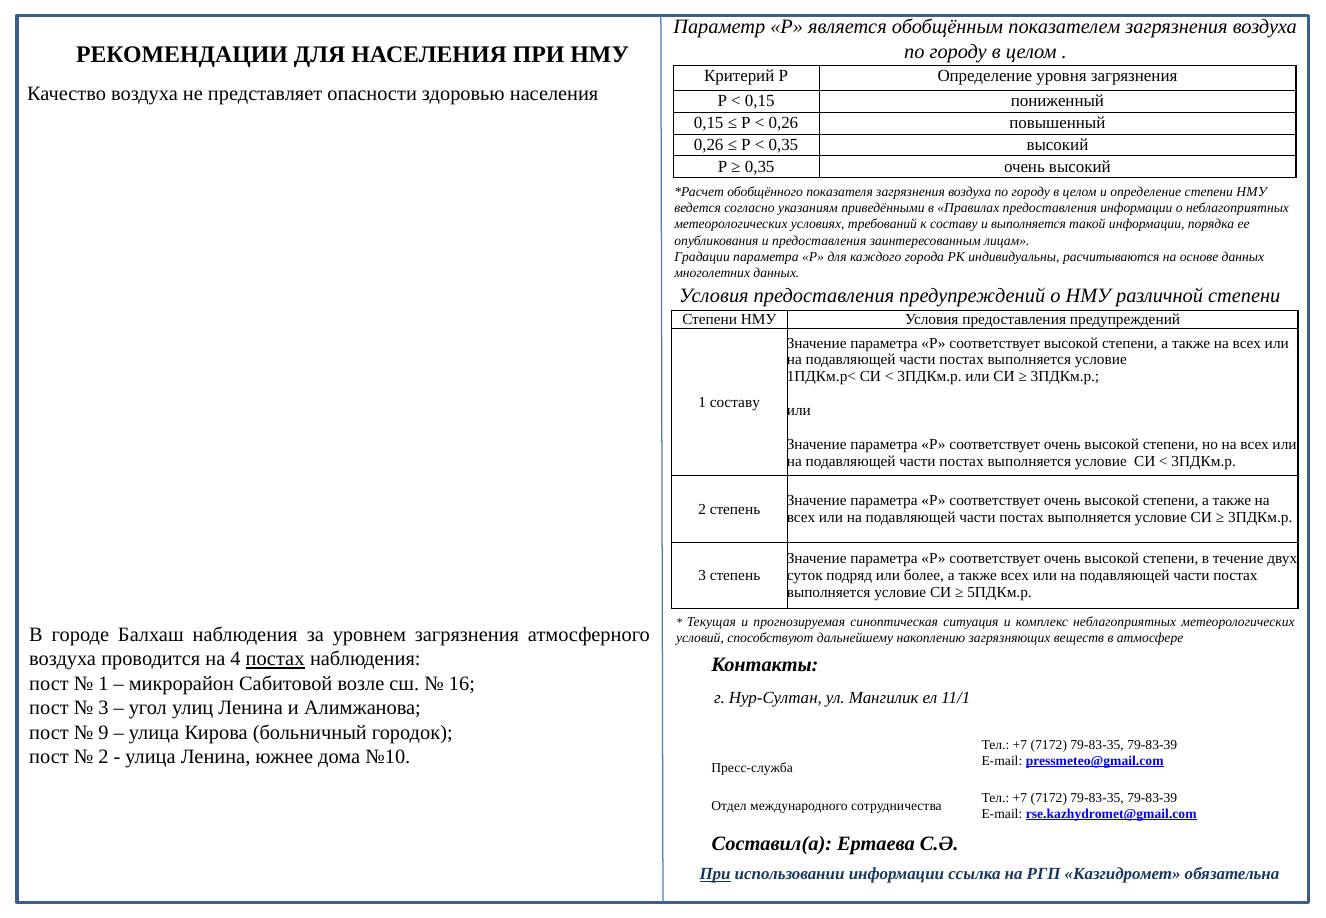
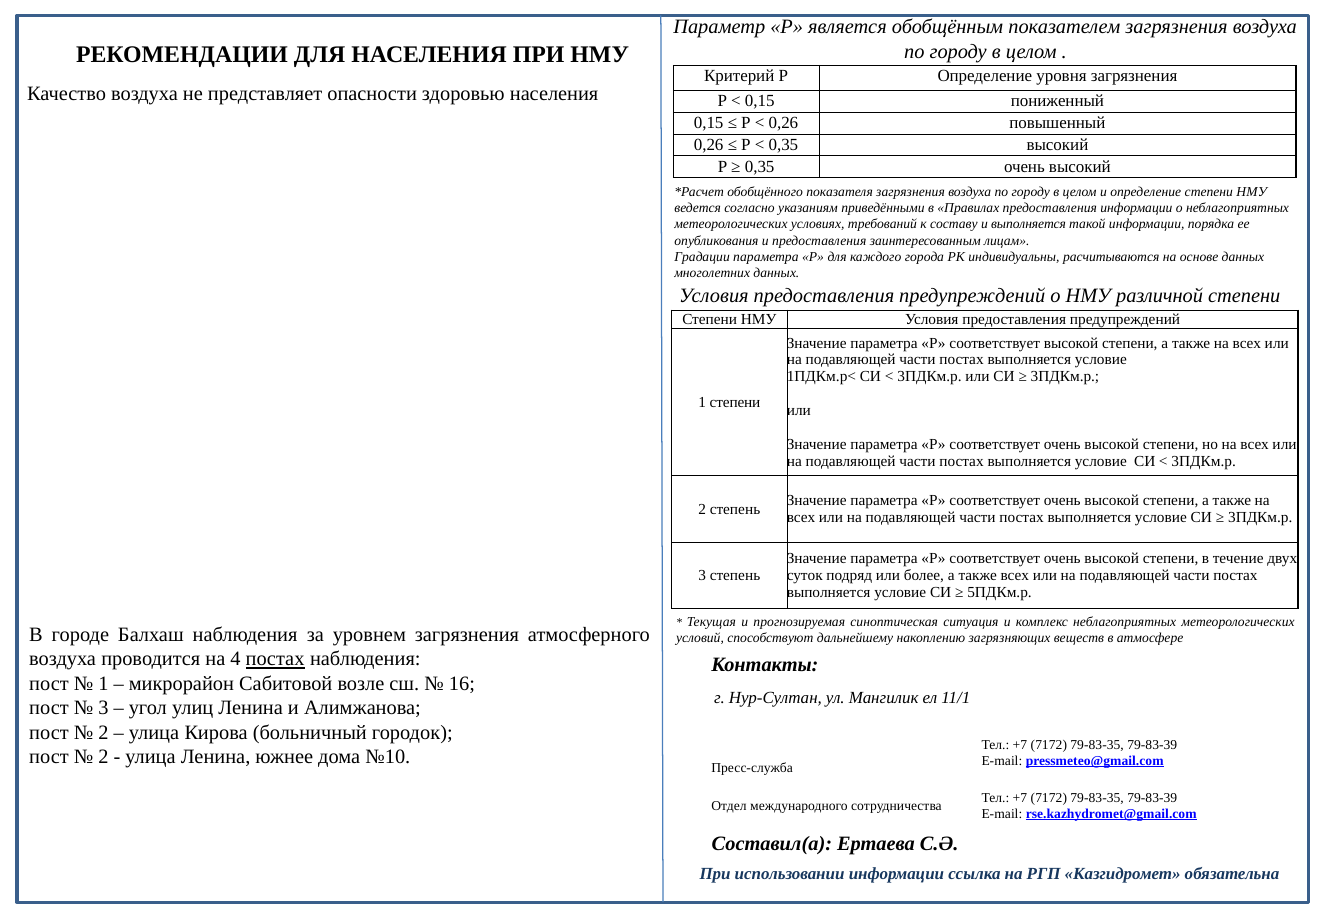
1 составу: составу -> степени
9 at (103, 733): 9 -> 2
При at (715, 874) underline: present -> none
